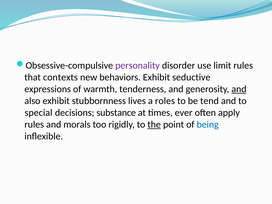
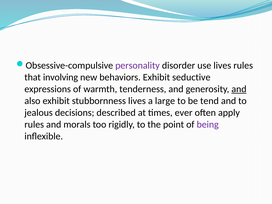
use limit: limit -> lives
contexts: contexts -> involving
roles: roles -> large
special: special -> jealous
substance: substance -> described
the underline: present -> none
being colour: blue -> purple
